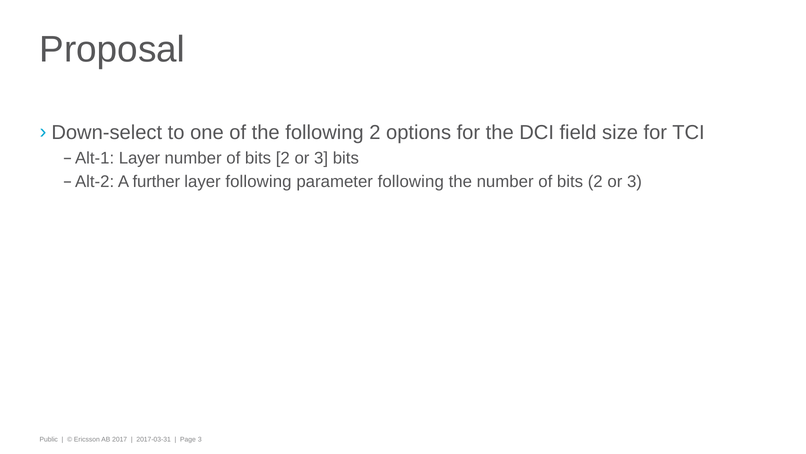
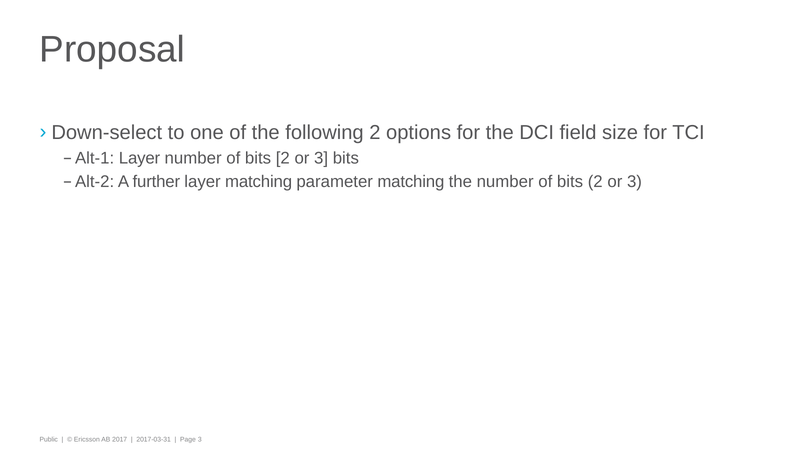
layer following: following -> matching
parameter following: following -> matching
